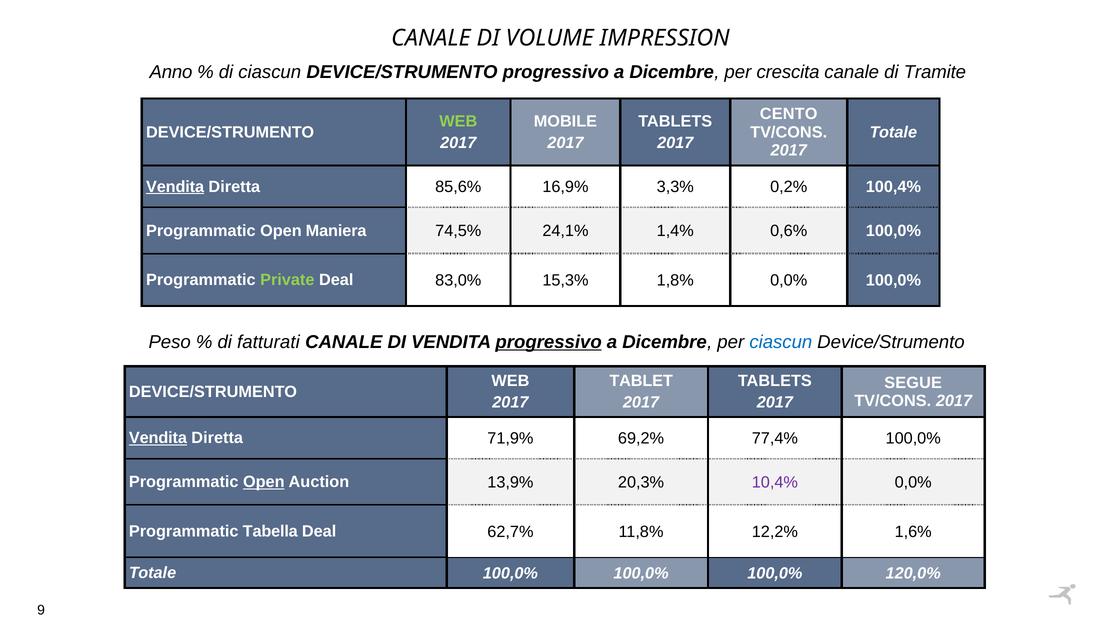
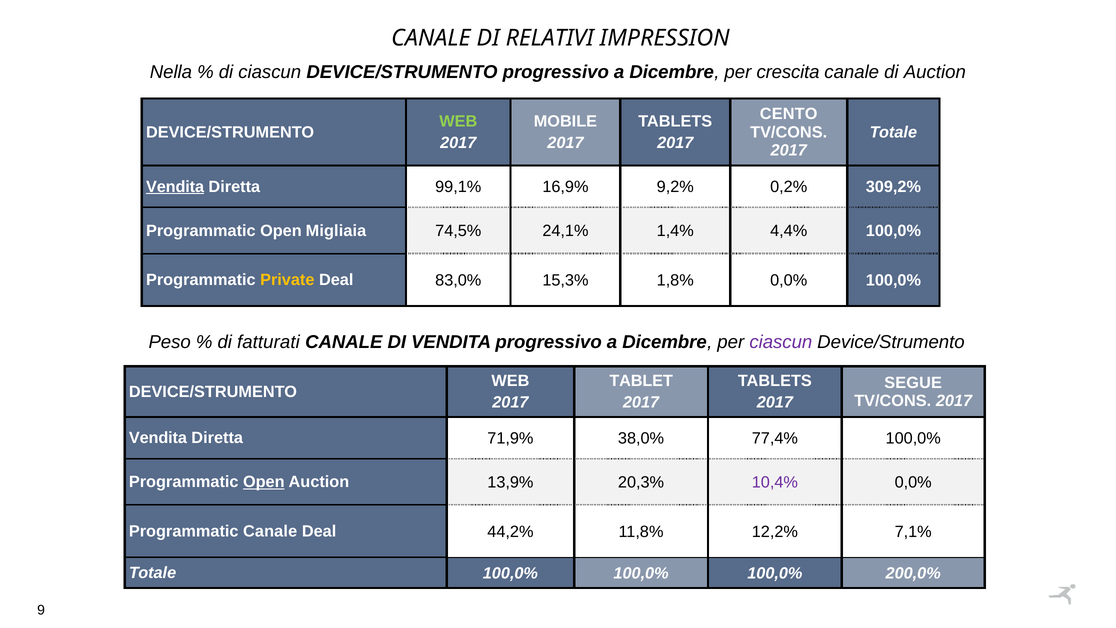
VOLUME: VOLUME -> RELATIVI
Anno: Anno -> Nella
di Tramite: Tramite -> Auction
85,6%: 85,6% -> 99,1%
3,3%: 3,3% -> 9,2%
100,4%: 100,4% -> 309,2%
Maniera: Maniera -> Migliaia
0,6%: 0,6% -> 4,4%
Private colour: light green -> yellow
progressivo at (549, 342) underline: present -> none
ciascun at (781, 342) colour: blue -> purple
Vendita at (158, 438) underline: present -> none
69,2%: 69,2% -> 38,0%
Programmatic Tabella: Tabella -> Canale
62,7%: 62,7% -> 44,2%
1,6%: 1,6% -> 7,1%
120,0%: 120,0% -> 200,0%
